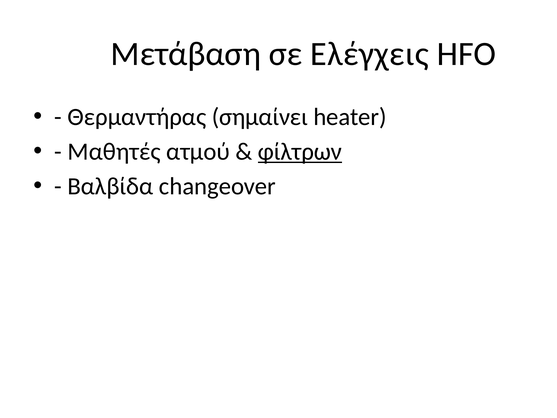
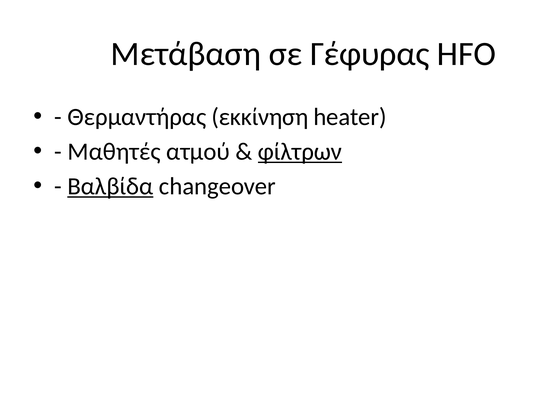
Ελέγχεις: Ελέγχεις -> Γέφυρας
σημαίνει: σημαίνει -> εκκίνηση
Βαλβίδα underline: none -> present
